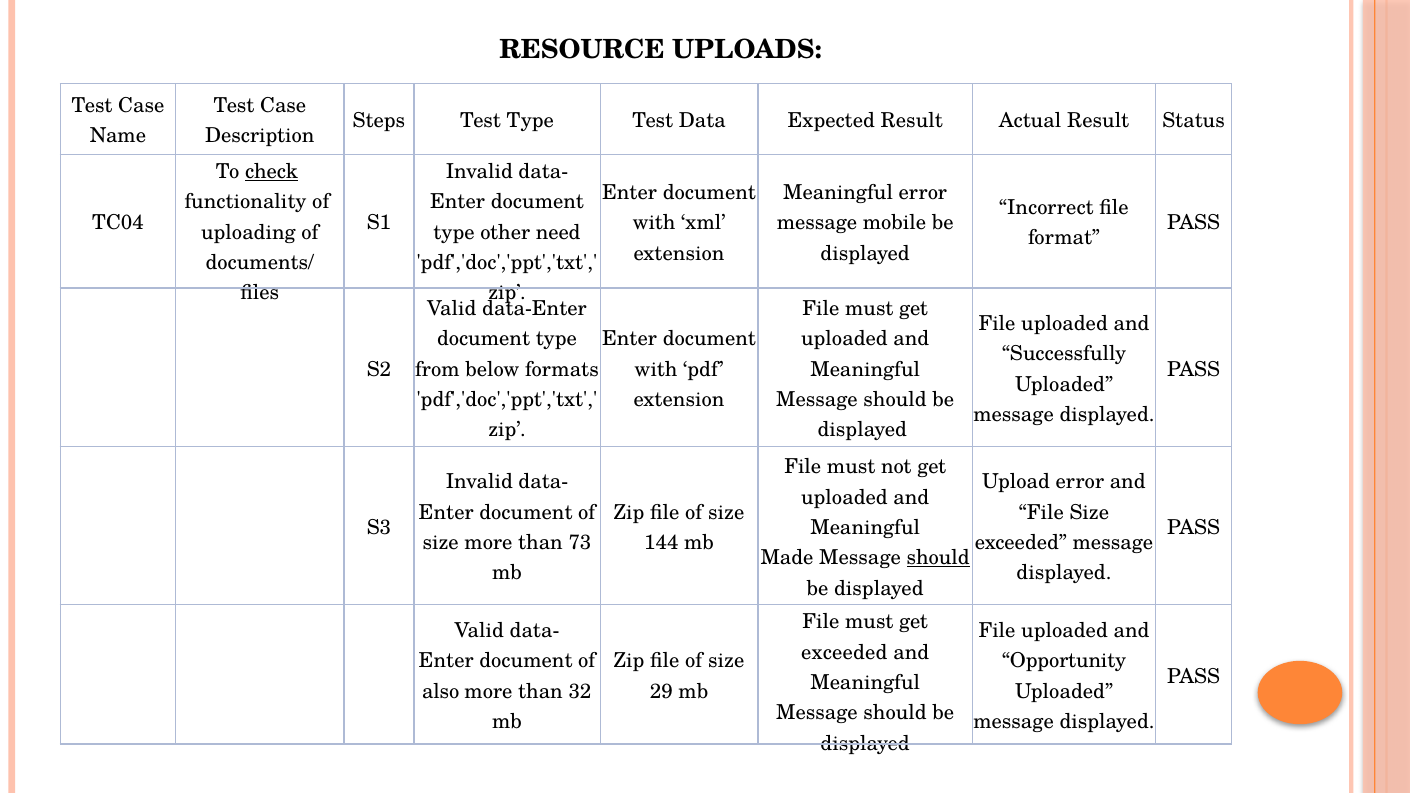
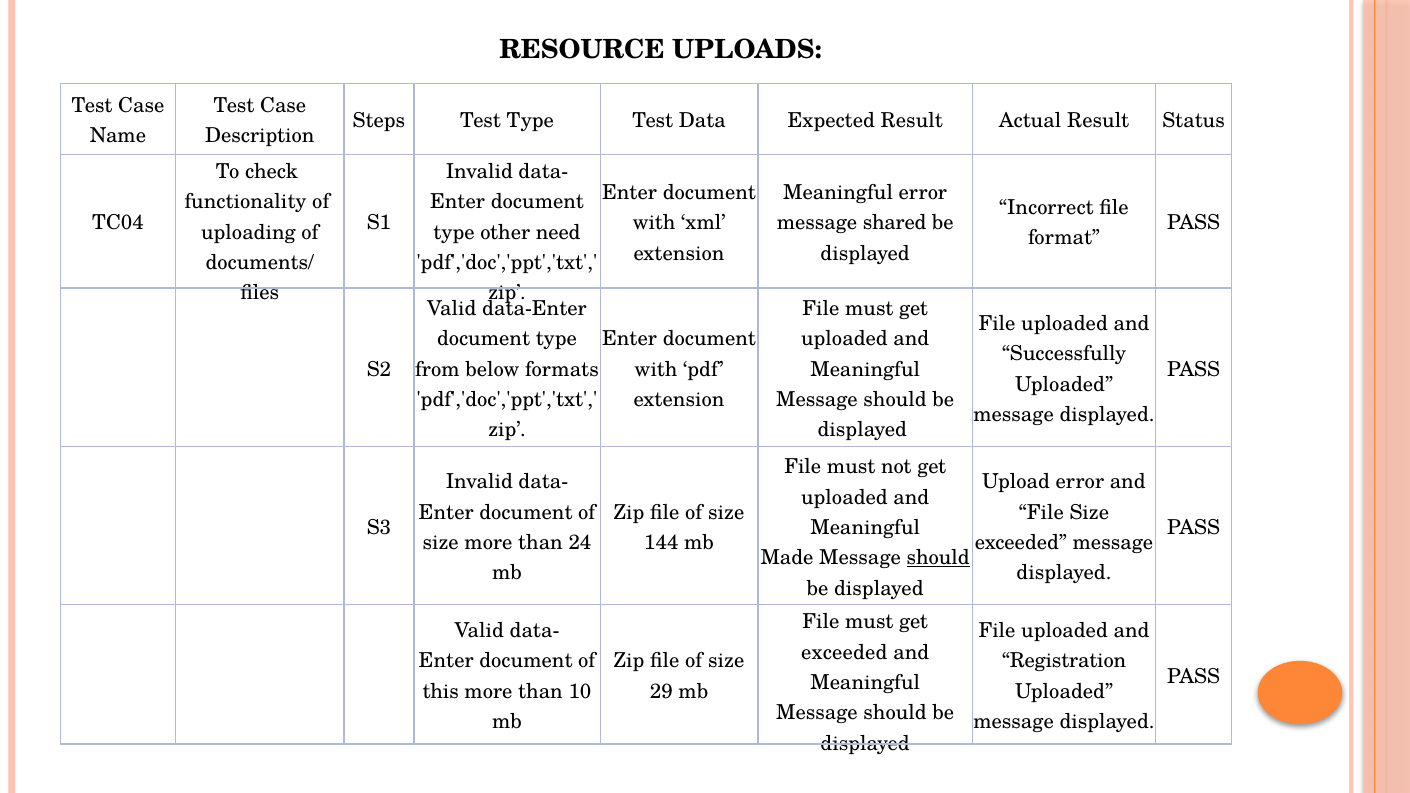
check underline: present -> none
mobile: mobile -> shared
73: 73 -> 24
Opportunity: Opportunity -> Registration
also: also -> this
32: 32 -> 10
